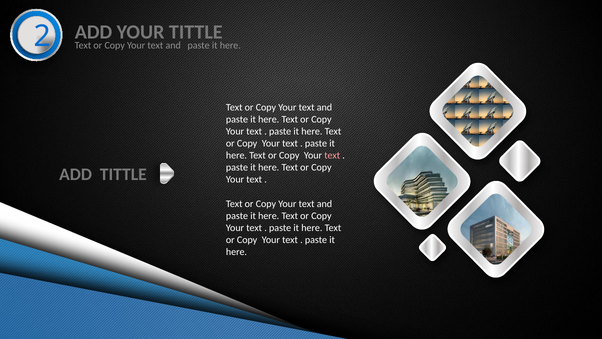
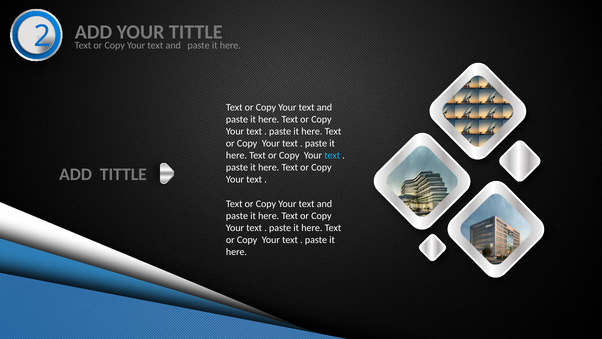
text at (332, 155) colour: pink -> light blue
